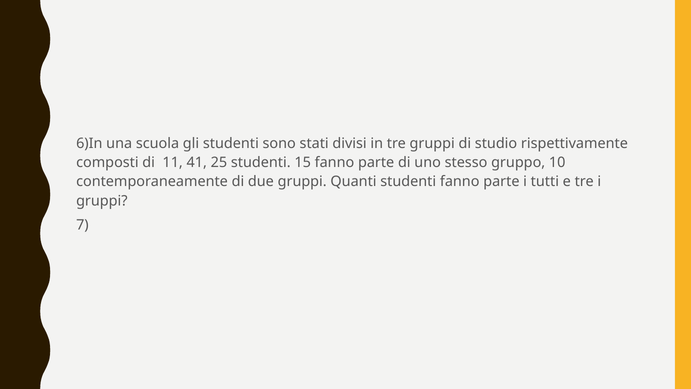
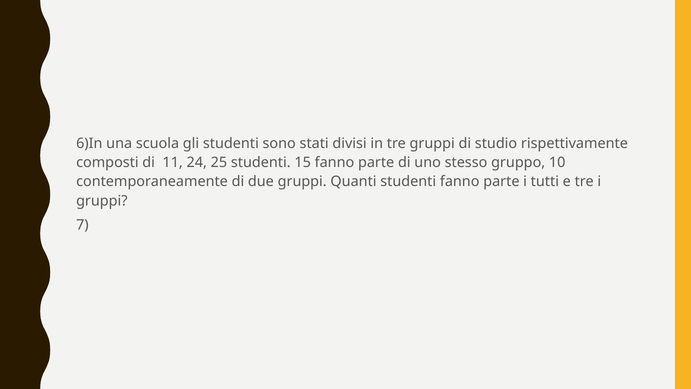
41: 41 -> 24
